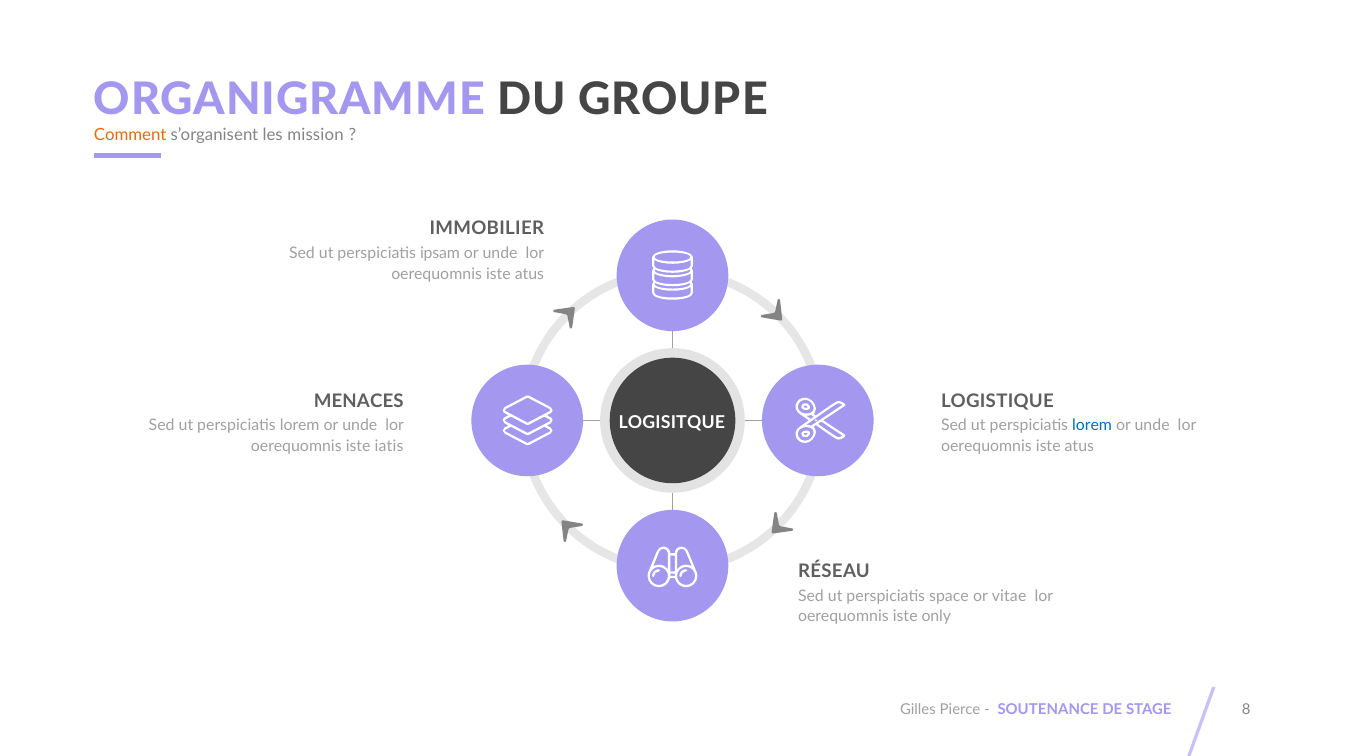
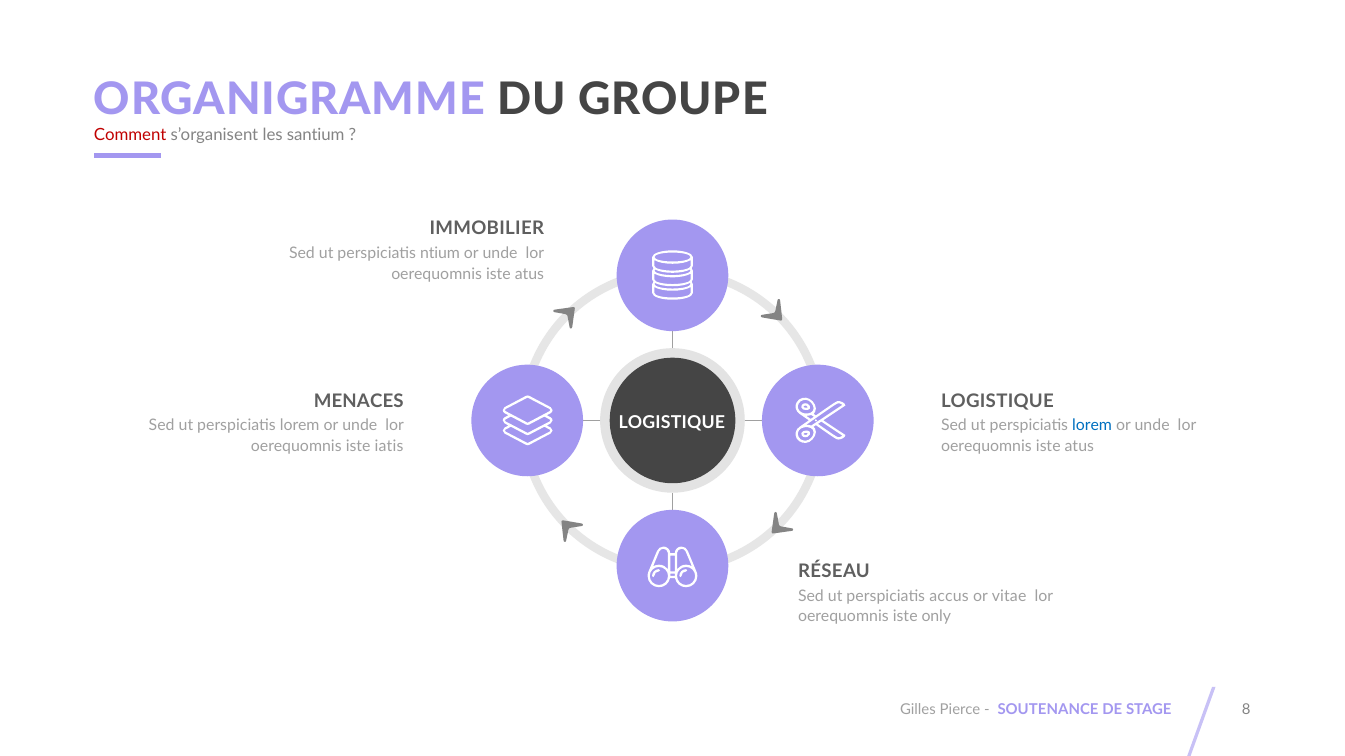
Comment colour: orange -> red
mission: mission -> santium
ipsam: ipsam -> ntium
LOGISITQUE at (672, 423): LOGISITQUE -> LOGISTIQUE
space: space -> accus
